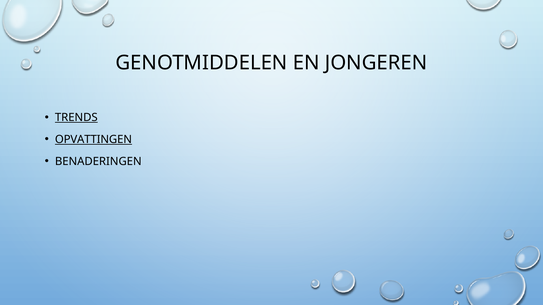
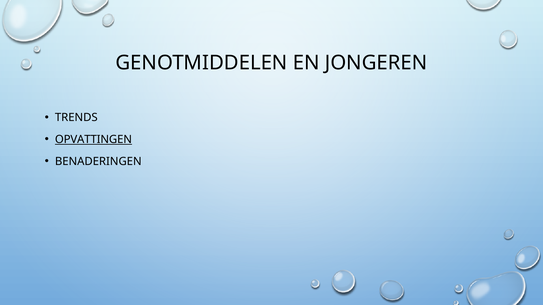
TRENDS underline: present -> none
